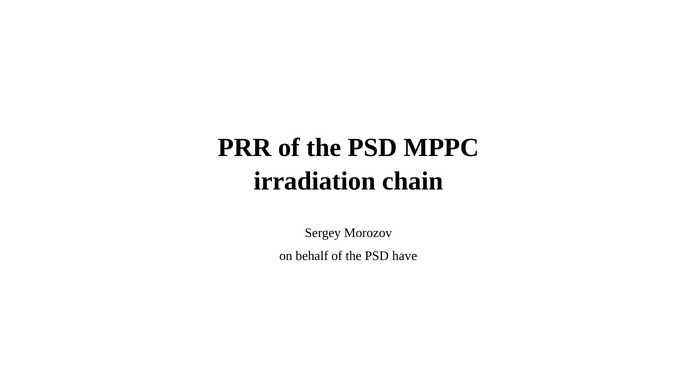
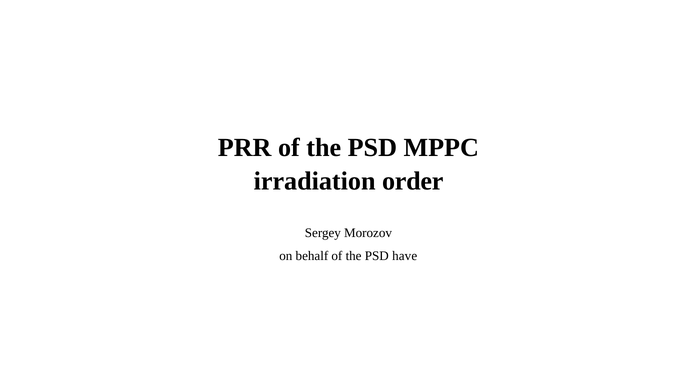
chain: chain -> order
